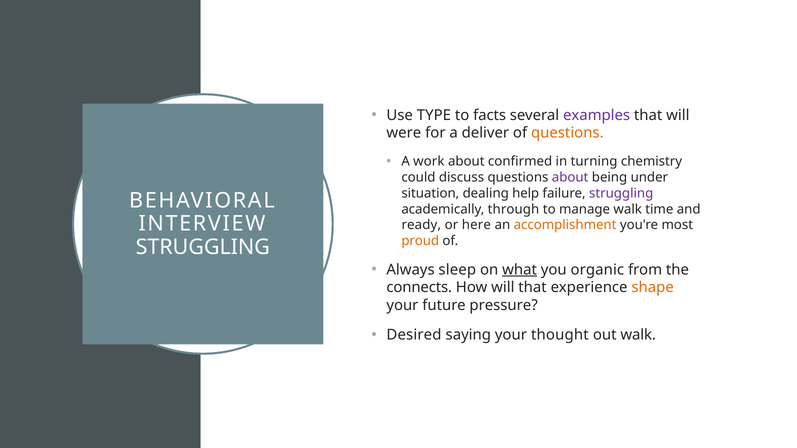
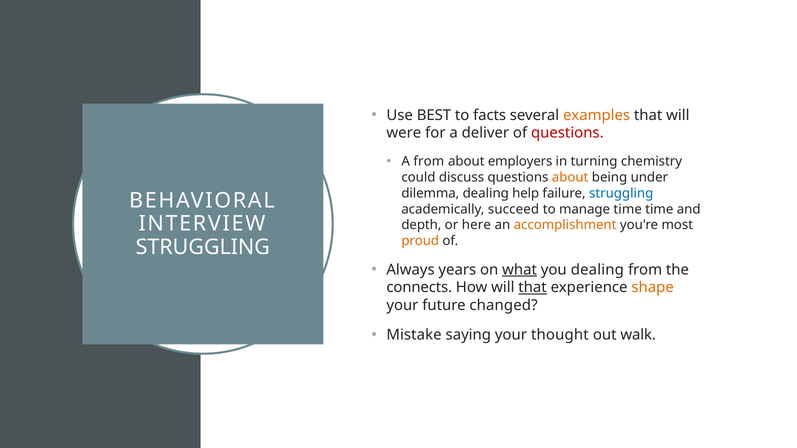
TYPE: TYPE -> BEST
examples colour: purple -> orange
questions at (567, 133) colour: orange -> red
A work: work -> from
confirmed: confirmed -> employers
about at (570, 177) colour: purple -> orange
situation: situation -> dilemma
struggling at (621, 193) colour: purple -> blue
through: through -> succeed
manage walk: walk -> time
ready: ready -> depth
sleep: sleep -> years
you organic: organic -> dealing
that at (533, 288) underline: none -> present
pressure: pressure -> changed
Desired: Desired -> Mistake
